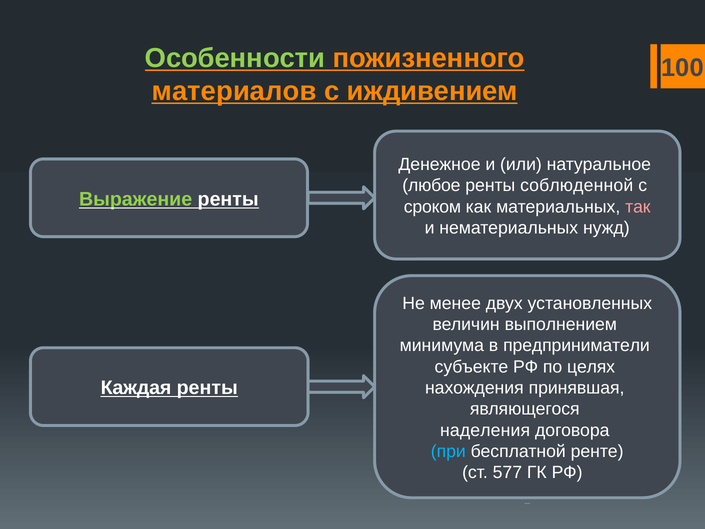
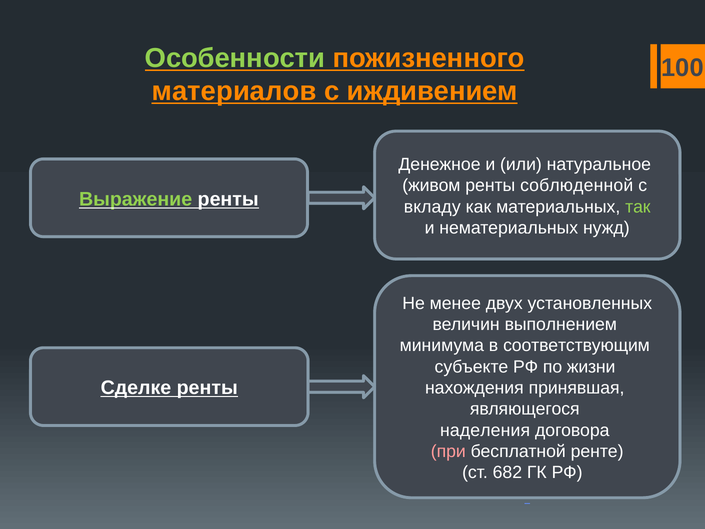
любое: любое -> живом
сроком: сроком -> вкладу
так colour: pink -> light green
предприниматели: предприниматели -> соответствующим
целях: целях -> жизни
Каждая: Каждая -> Сделке
при colour: light blue -> pink
577: 577 -> 682
